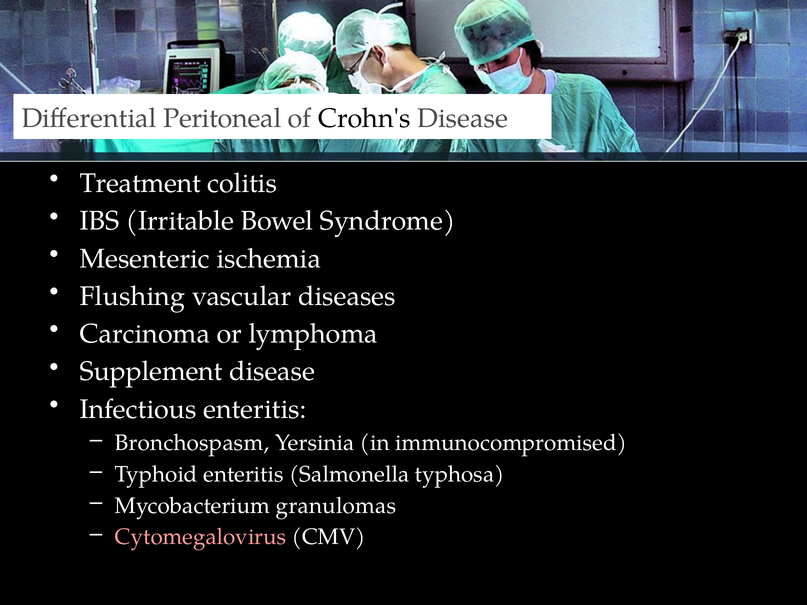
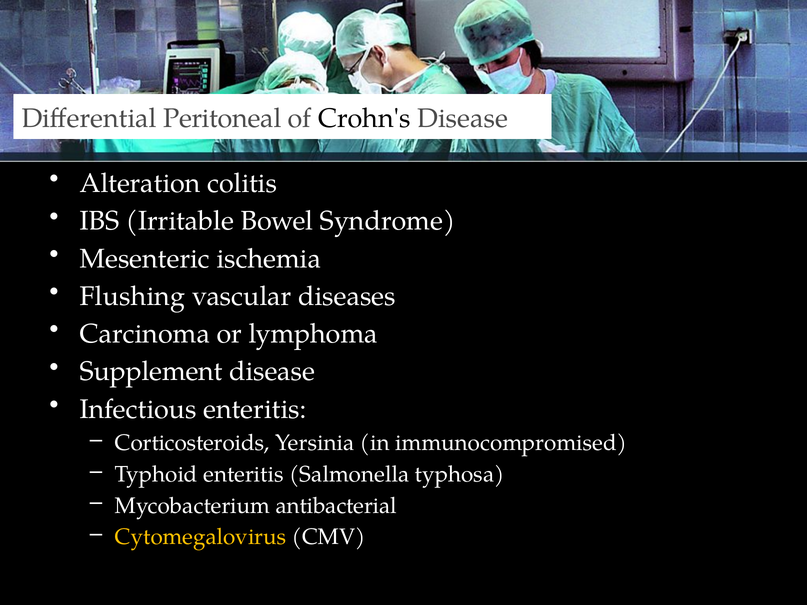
Treatment: Treatment -> Alteration
Bronchospasm: Bronchospasm -> Corticosteroids
granulomas: granulomas -> antibacterial
Cytomegalovirus colour: pink -> yellow
